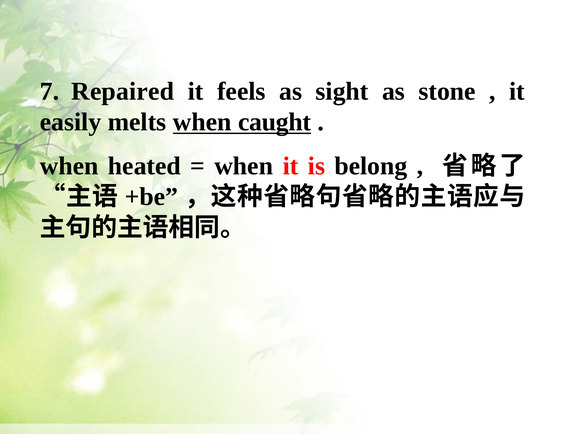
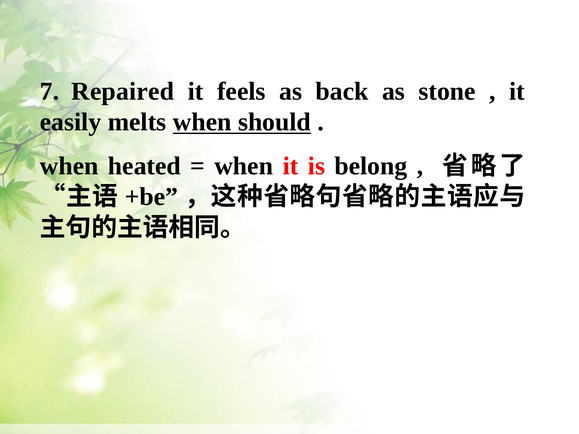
sight: sight -> back
caught: caught -> should
